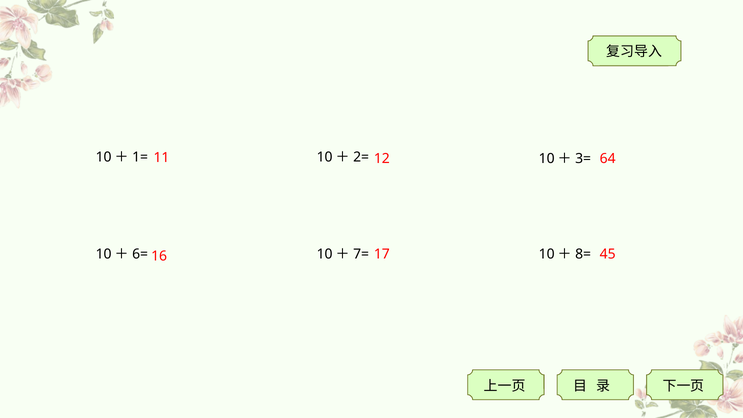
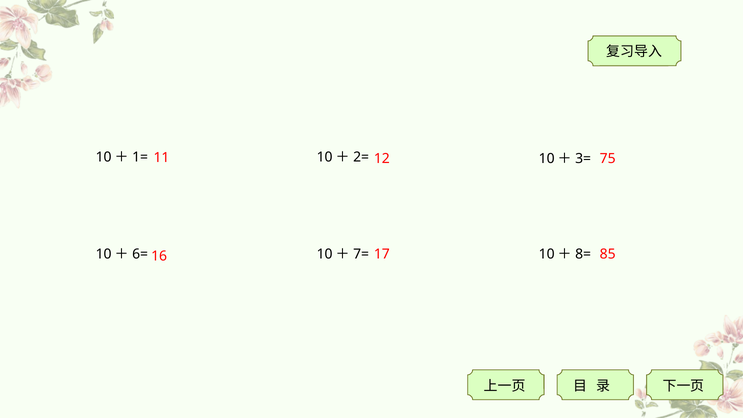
64: 64 -> 75
45: 45 -> 85
